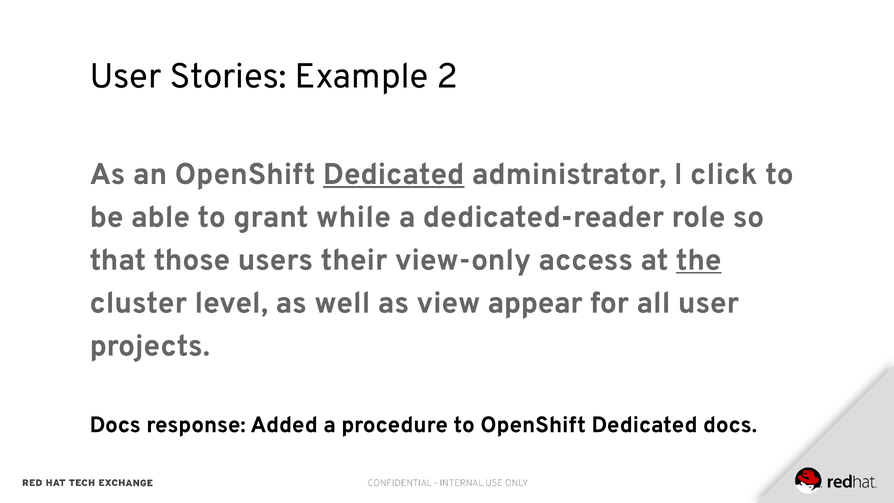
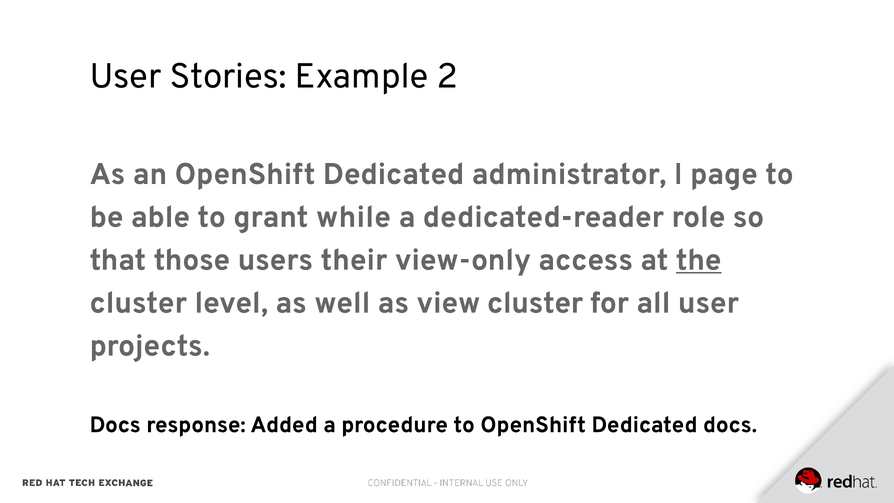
Dedicated at (394, 174) underline: present -> none
click: click -> page
view appear: appear -> cluster
